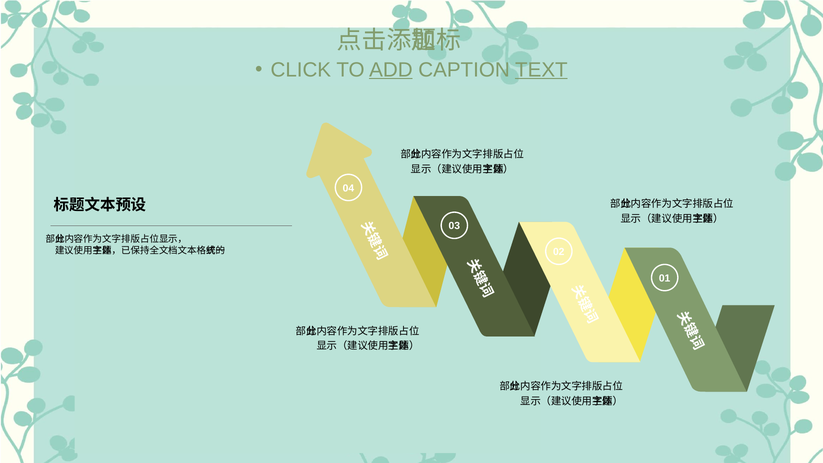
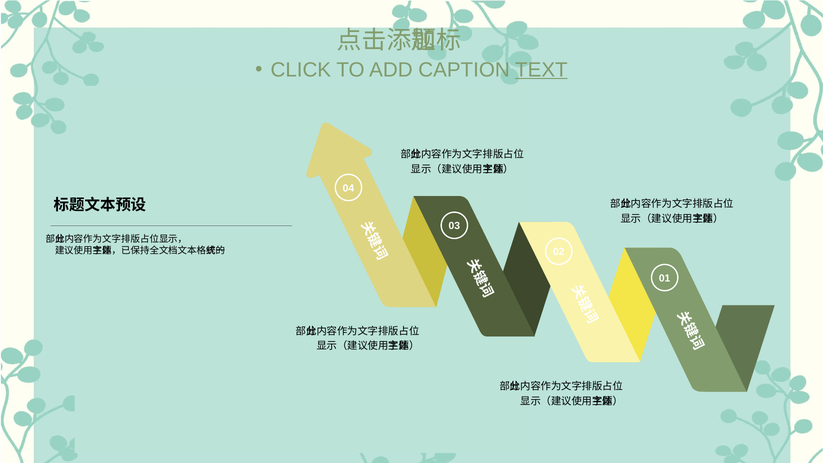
ADD underline: present -> none
